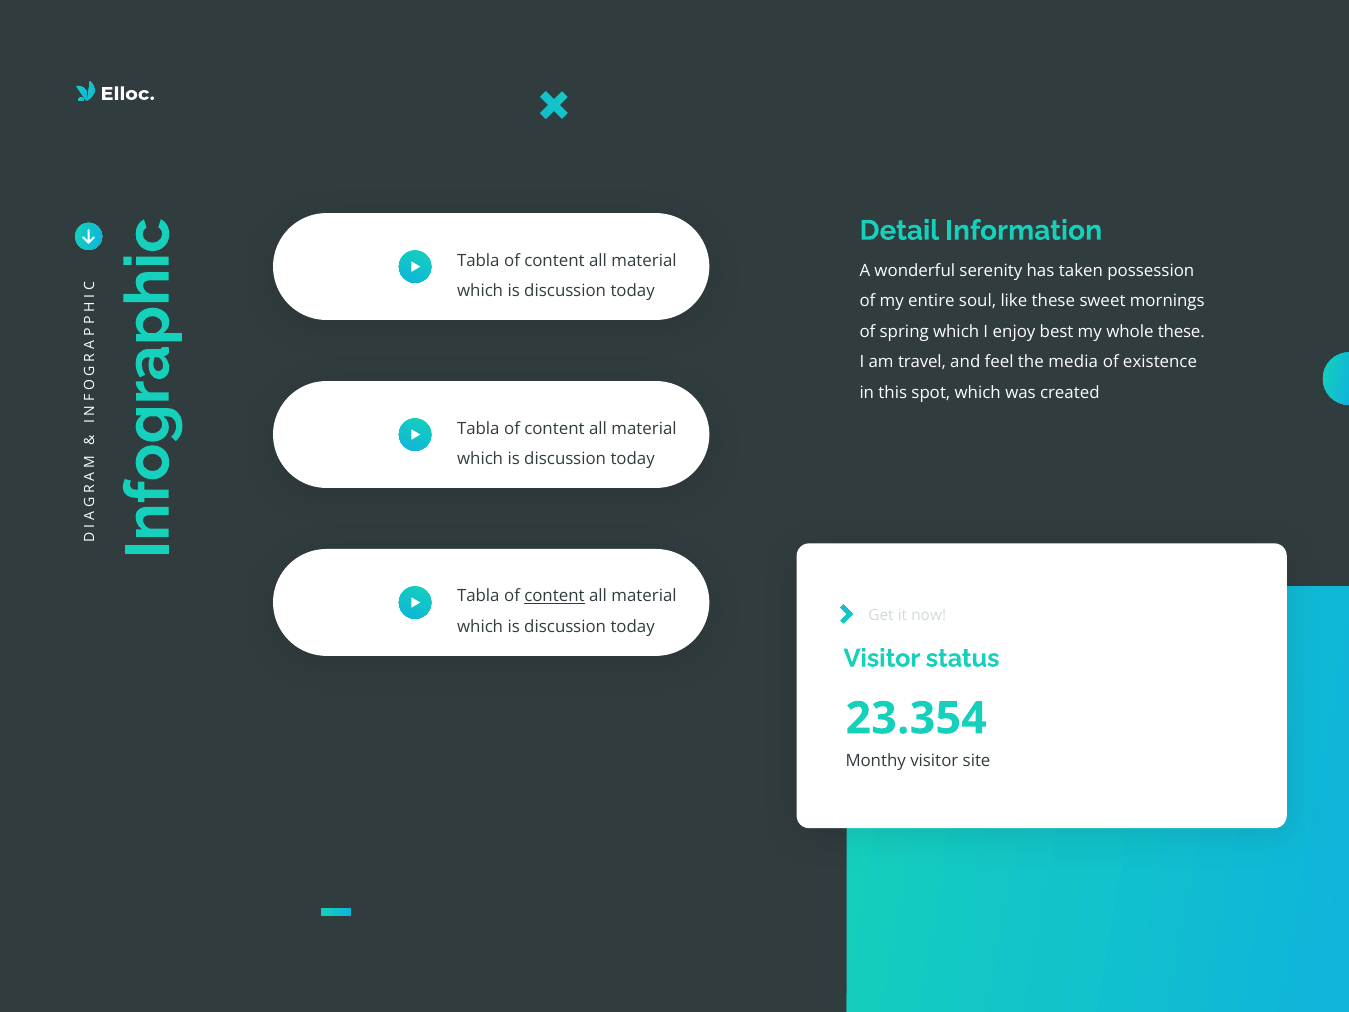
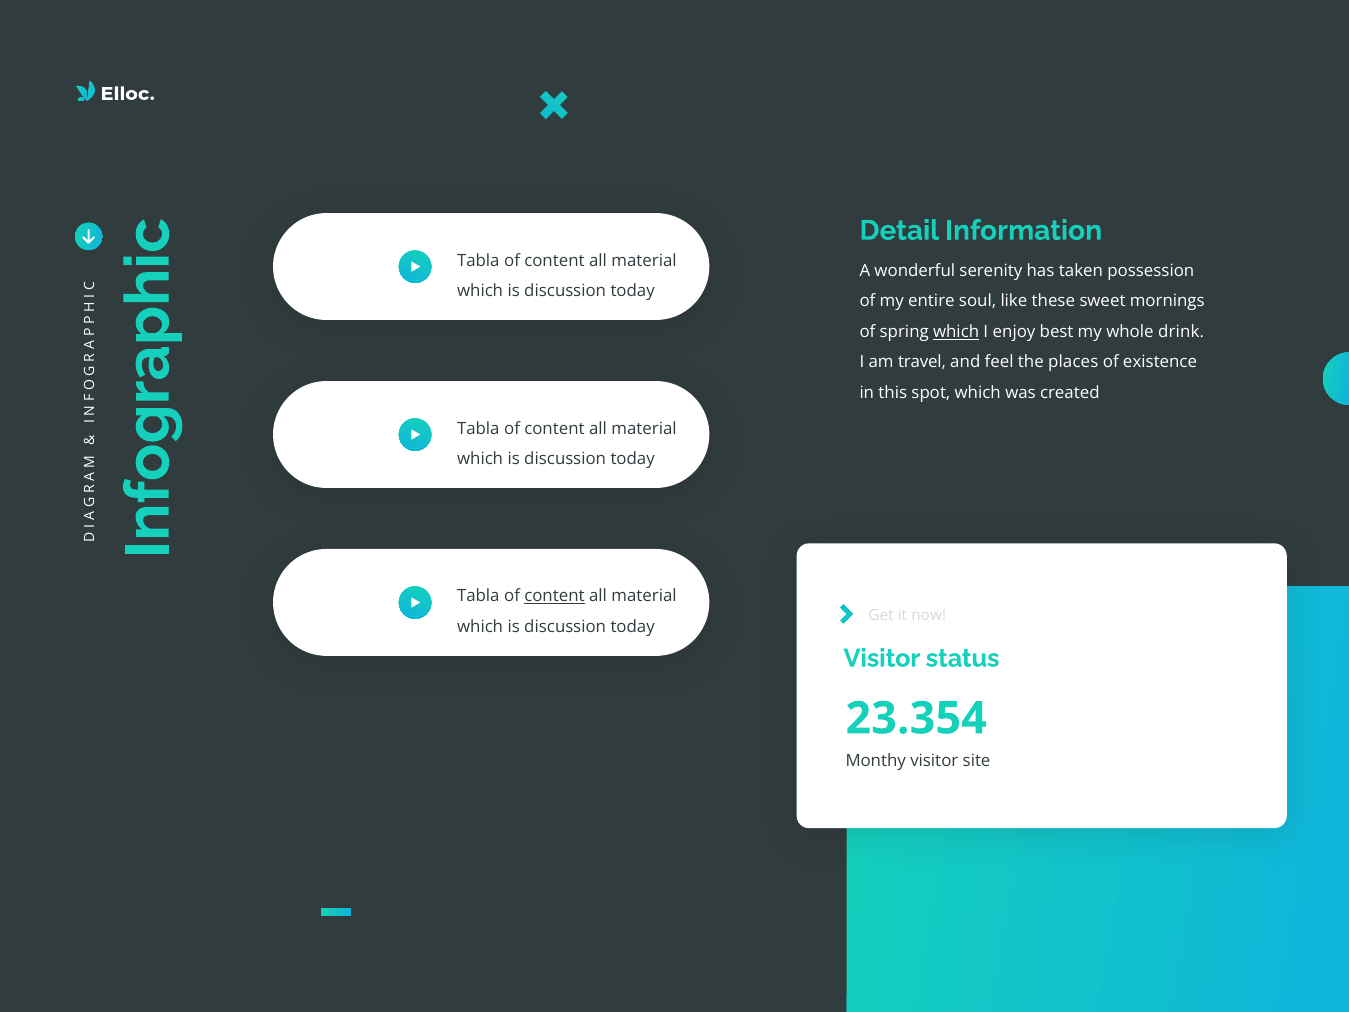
which at (956, 332) underline: none -> present
whole these: these -> drink
media: media -> places
